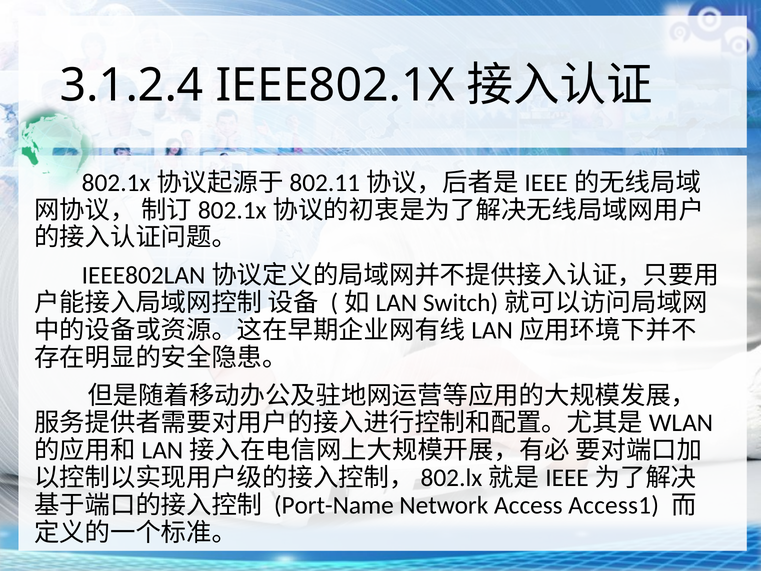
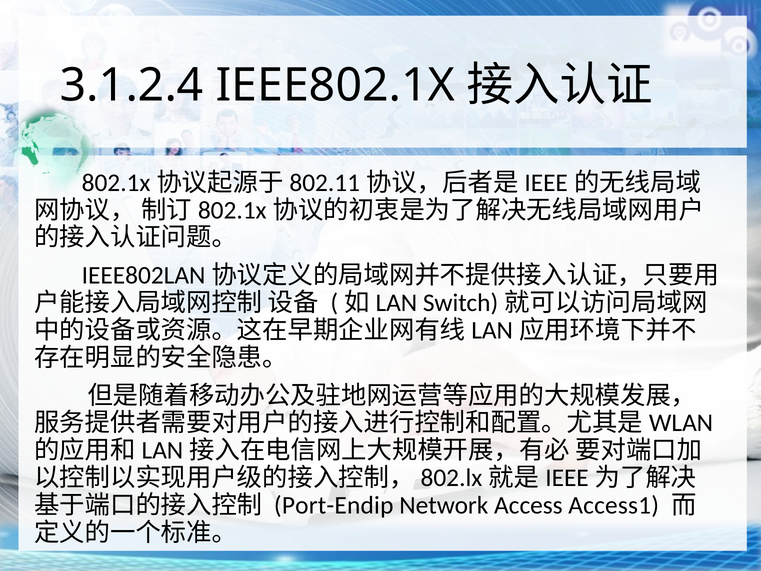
Port-Name: Port-Name -> Port-Endip
